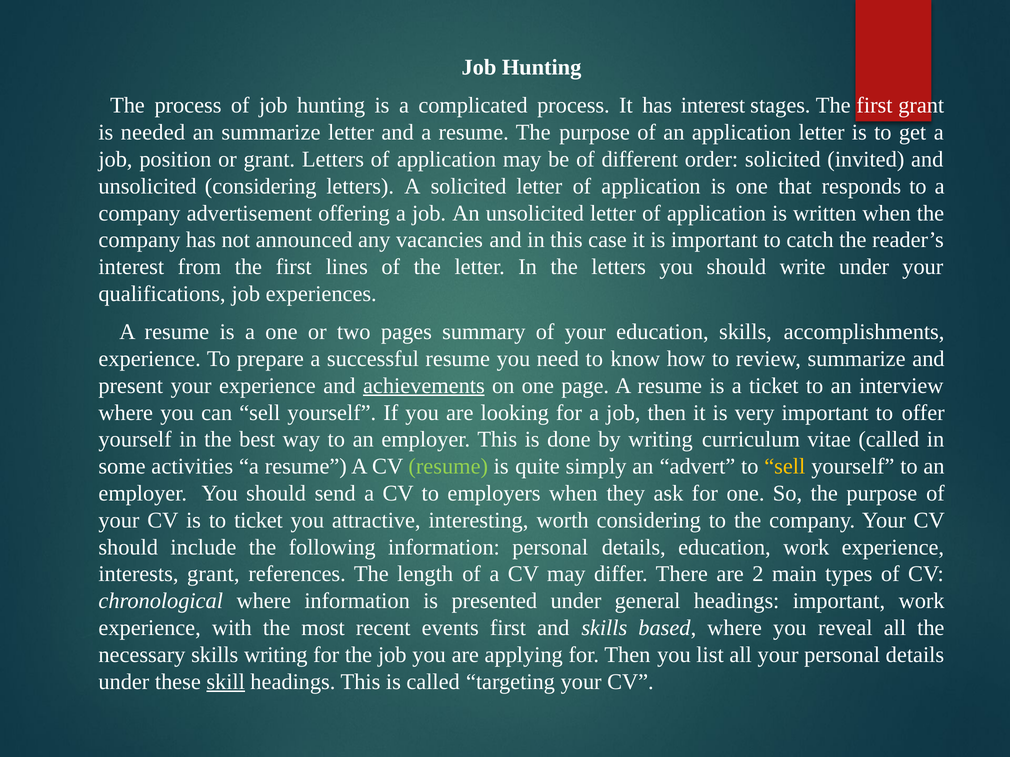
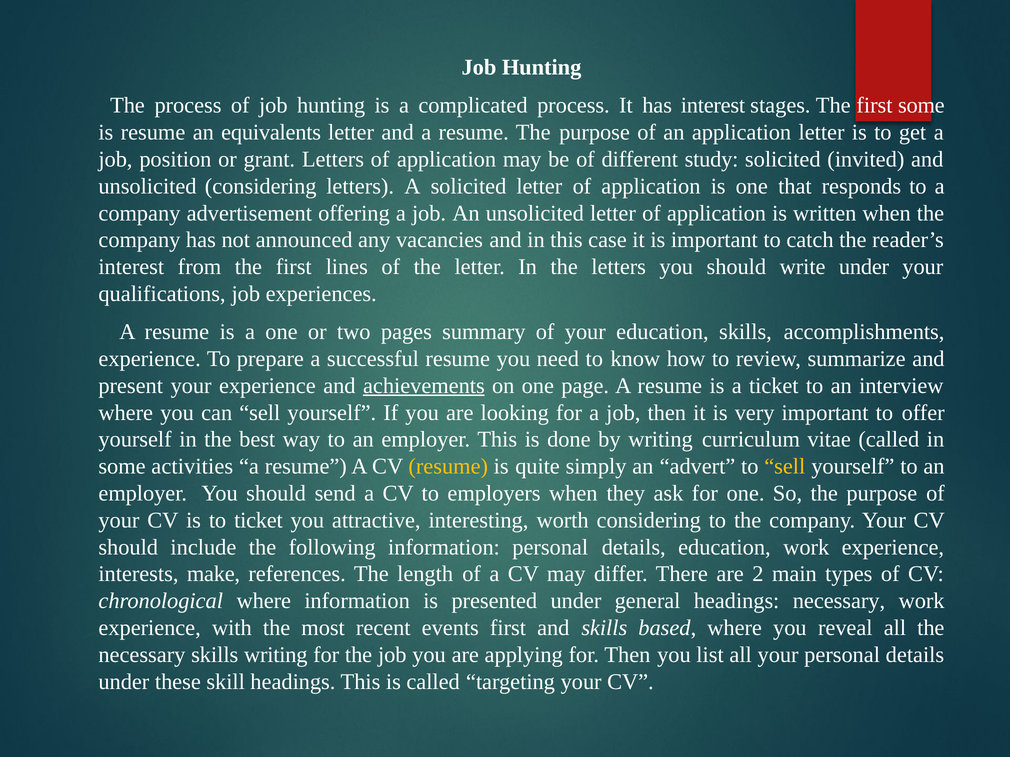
first grant: grant -> some
is needed: needed -> resume
an summarize: summarize -> equivalents
order: order -> study
resume at (448, 467) colour: light green -> yellow
interests grant: grant -> make
headings important: important -> necessary
skill underline: present -> none
